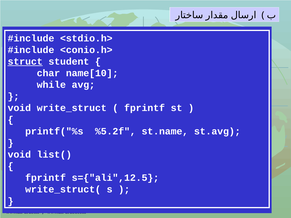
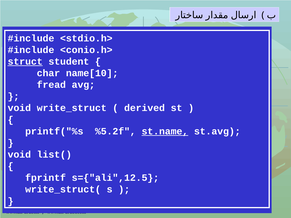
while: while -> fread
fprintf at (145, 108): fprintf -> derived
st.name underline: none -> present
